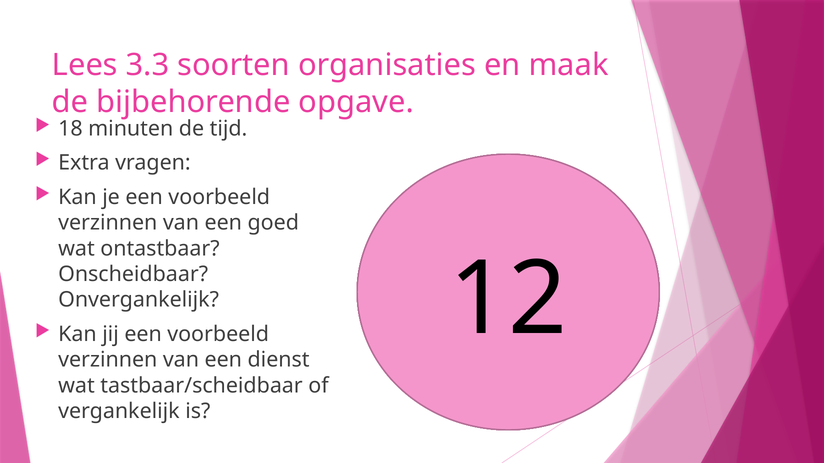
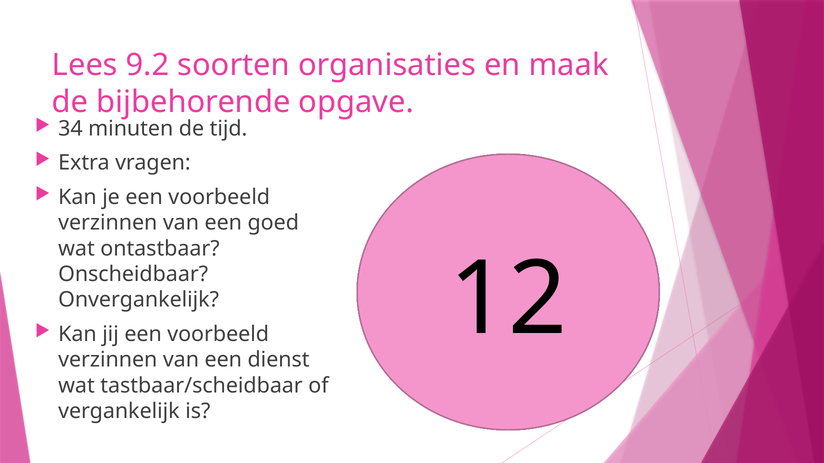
3.3: 3.3 -> 9.2
18: 18 -> 34
